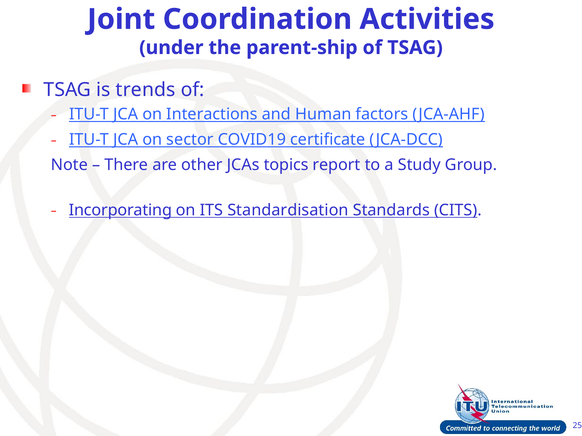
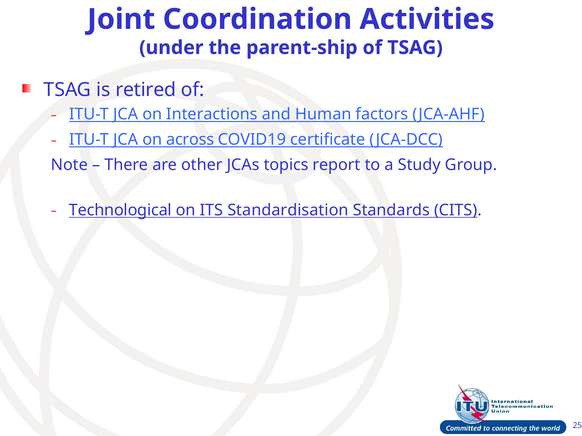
trends: trends -> retired
sector: sector -> across
Incorporating: Incorporating -> Technological
